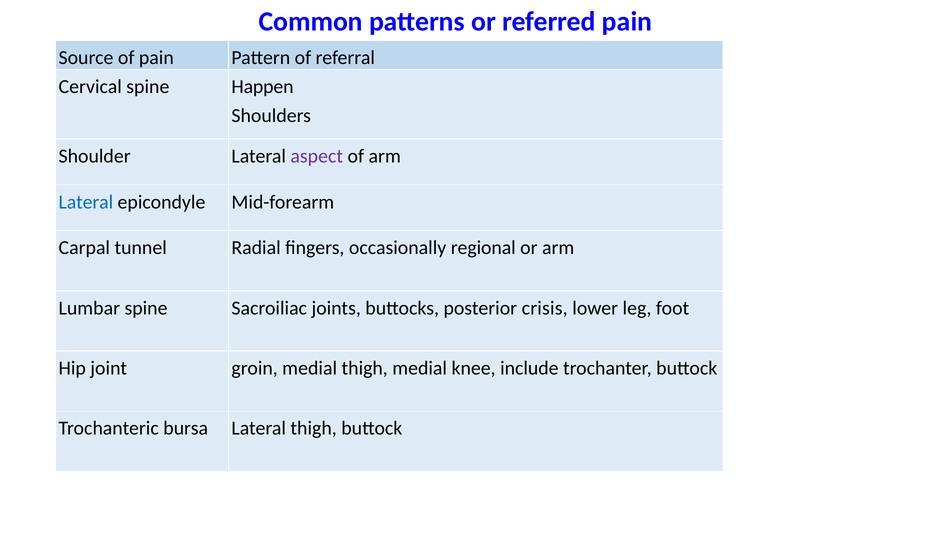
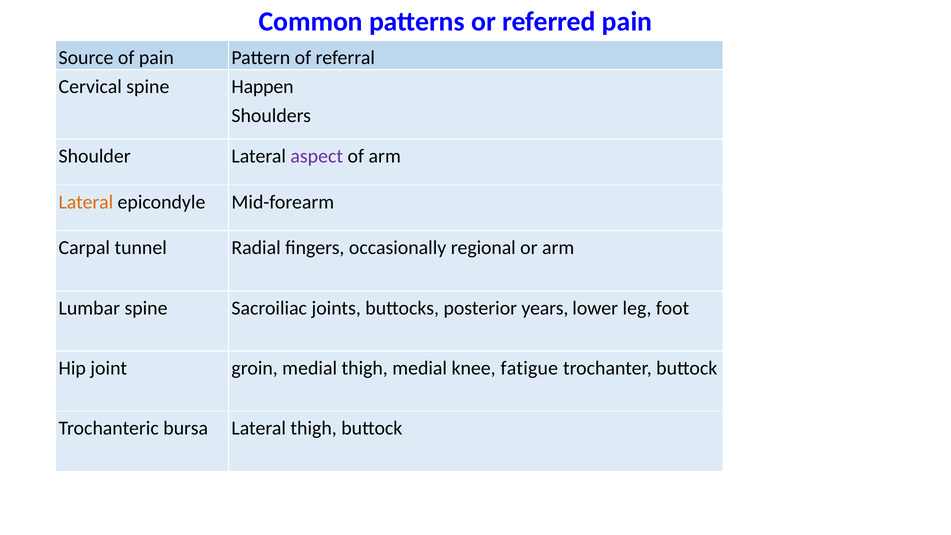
Lateral at (86, 202) colour: blue -> orange
crisis: crisis -> years
include: include -> fatigue
